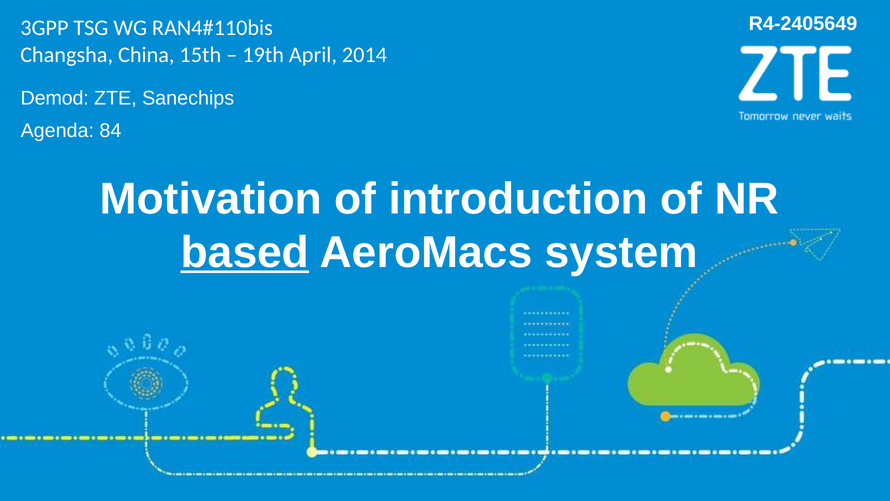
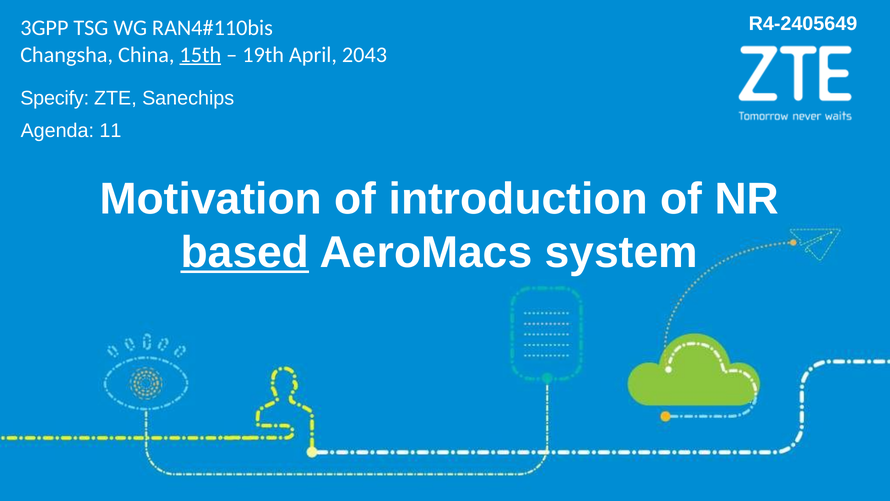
15th underline: none -> present
2014: 2014 -> 2043
Demod: Demod -> Specify
84: 84 -> 11
